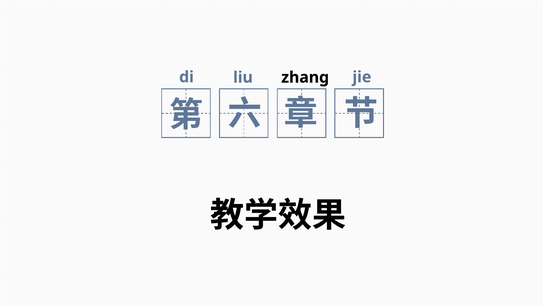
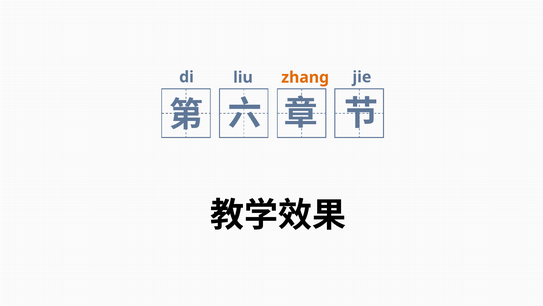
zhang colour: black -> orange
